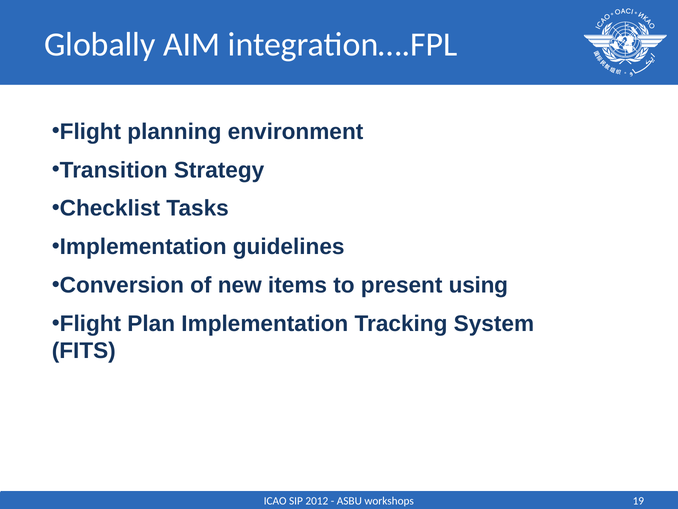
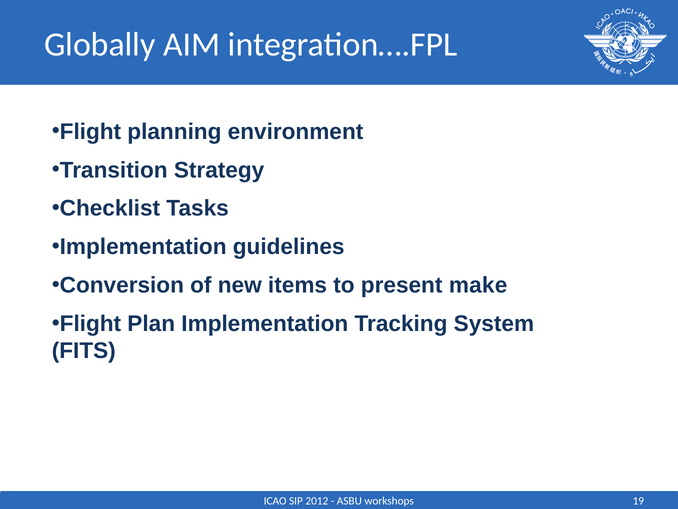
using: using -> make
